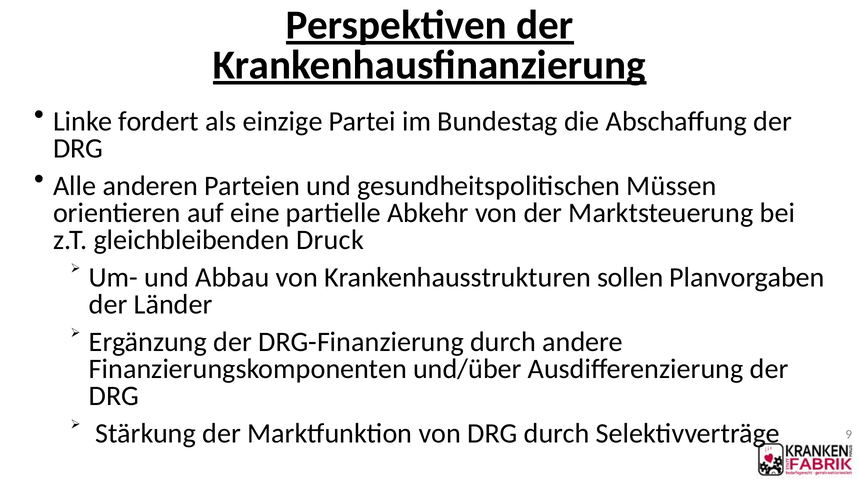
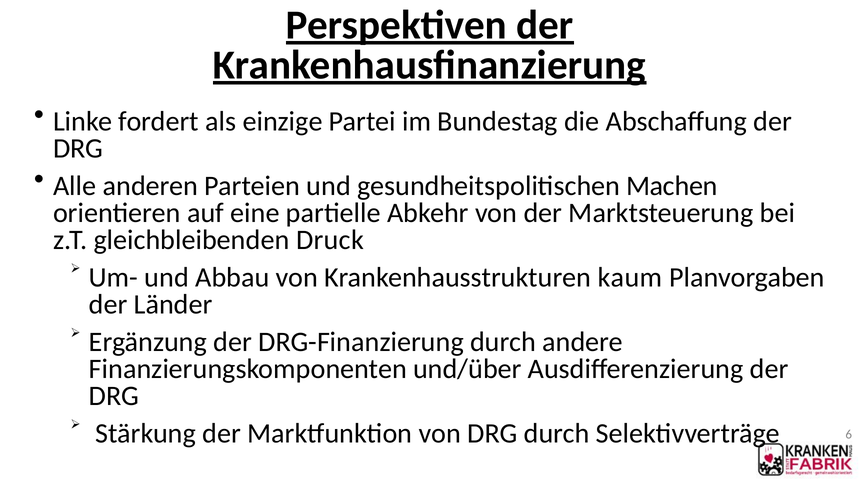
Müssen: Müssen -> Machen
sollen: sollen -> kaum
9: 9 -> 6
